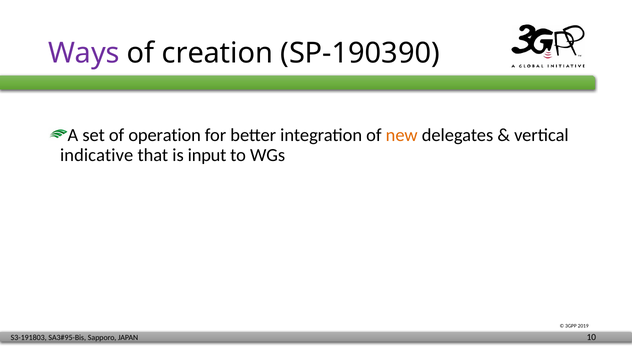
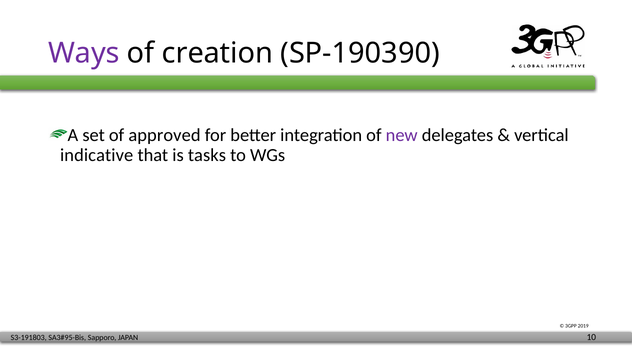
operation: operation -> approved
new colour: orange -> purple
input: input -> tasks
